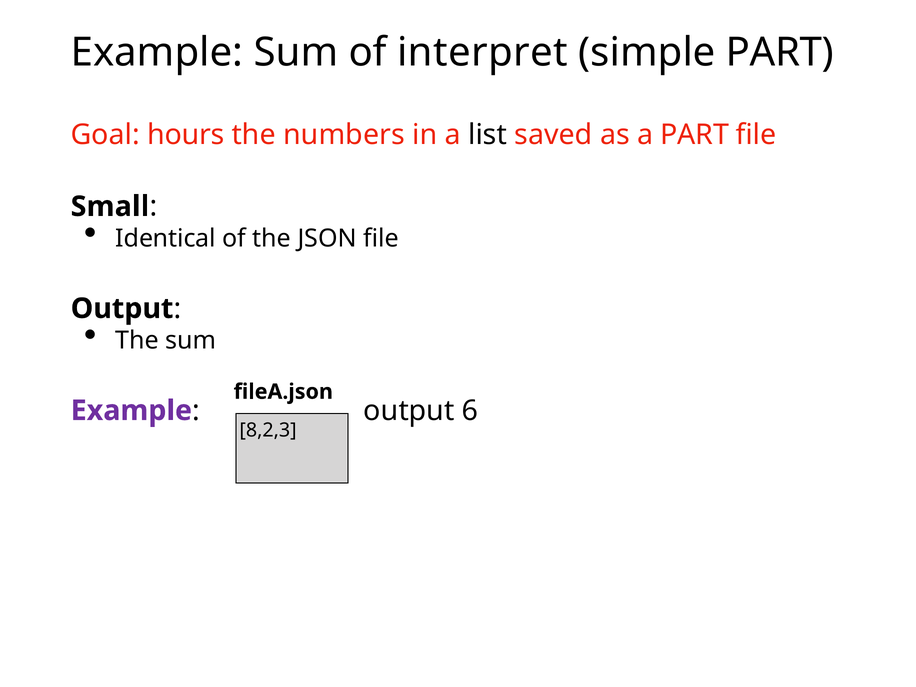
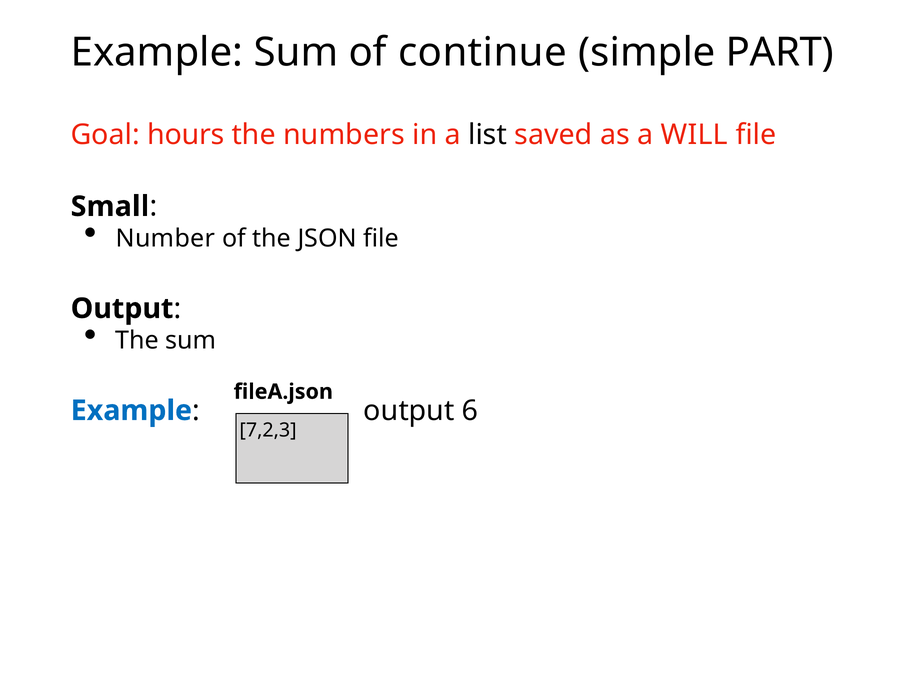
interpret: interpret -> continue
a PART: PART -> WILL
Identical: Identical -> Number
Example at (131, 411) colour: purple -> blue
8,2,3: 8,2,3 -> 7,2,3
